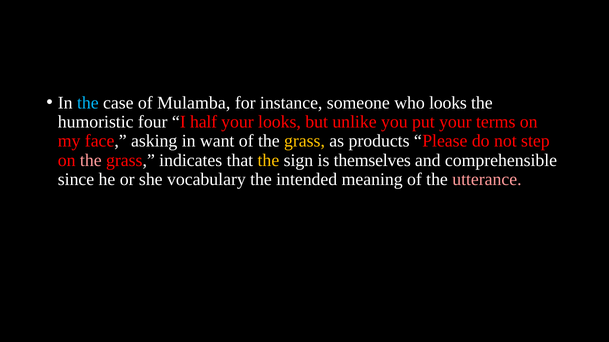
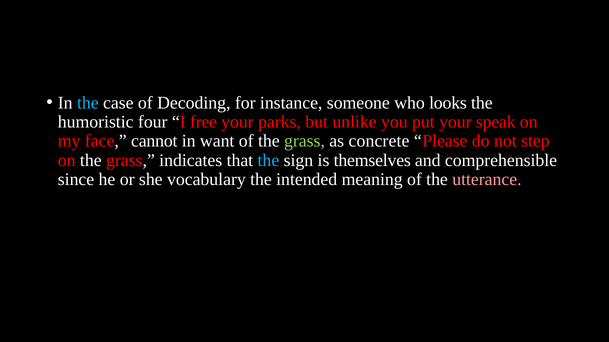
Mulamba: Mulamba -> Decoding
half: half -> free
your looks: looks -> parks
terms: terms -> speak
asking: asking -> cannot
grass at (305, 141) colour: yellow -> light green
products: products -> concrete
the at (91, 161) colour: pink -> white
the at (268, 161) colour: yellow -> light blue
